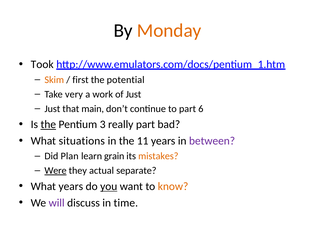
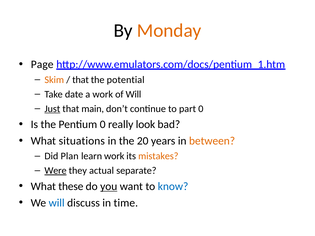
Took: Took -> Page
first at (81, 80): first -> that
very: very -> date
of Just: Just -> Will
Just at (52, 109) underline: none -> present
part 6: 6 -> 0
the at (48, 125) underline: present -> none
Pentium 3: 3 -> 0
really part: part -> look
11: 11 -> 20
between colour: purple -> orange
learn grain: grain -> work
What years: years -> these
know colour: orange -> blue
will at (57, 203) colour: purple -> blue
